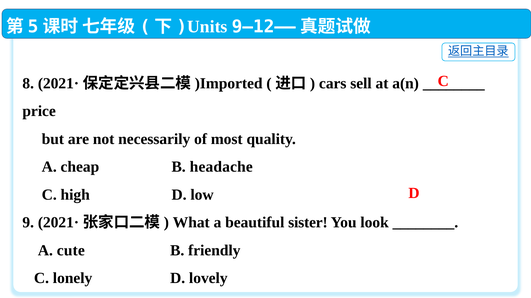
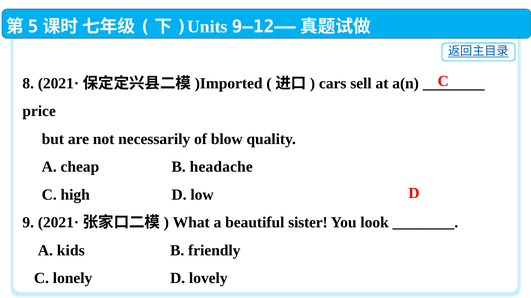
most: most -> blow
cute: cute -> kids
